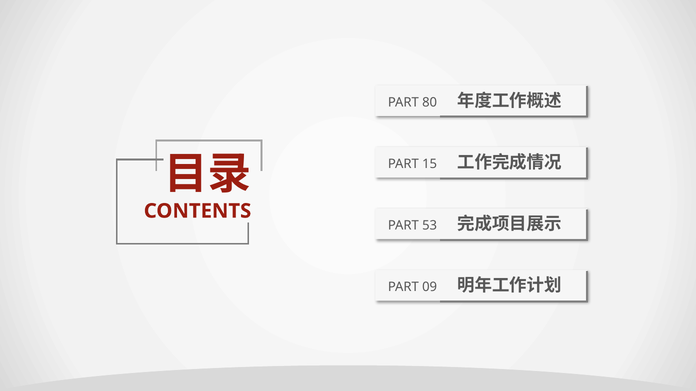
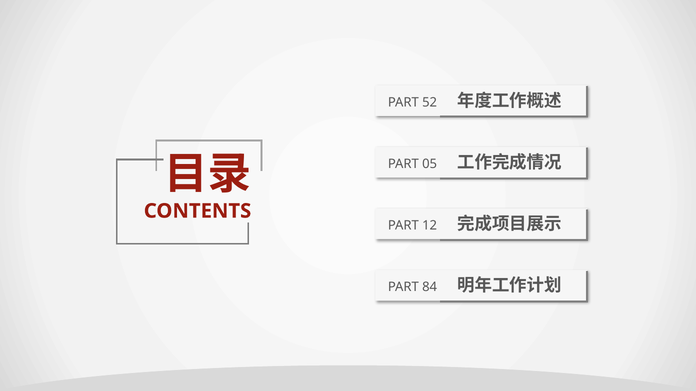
80: 80 -> 52
15: 15 -> 05
53: 53 -> 12
09: 09 -> 84
